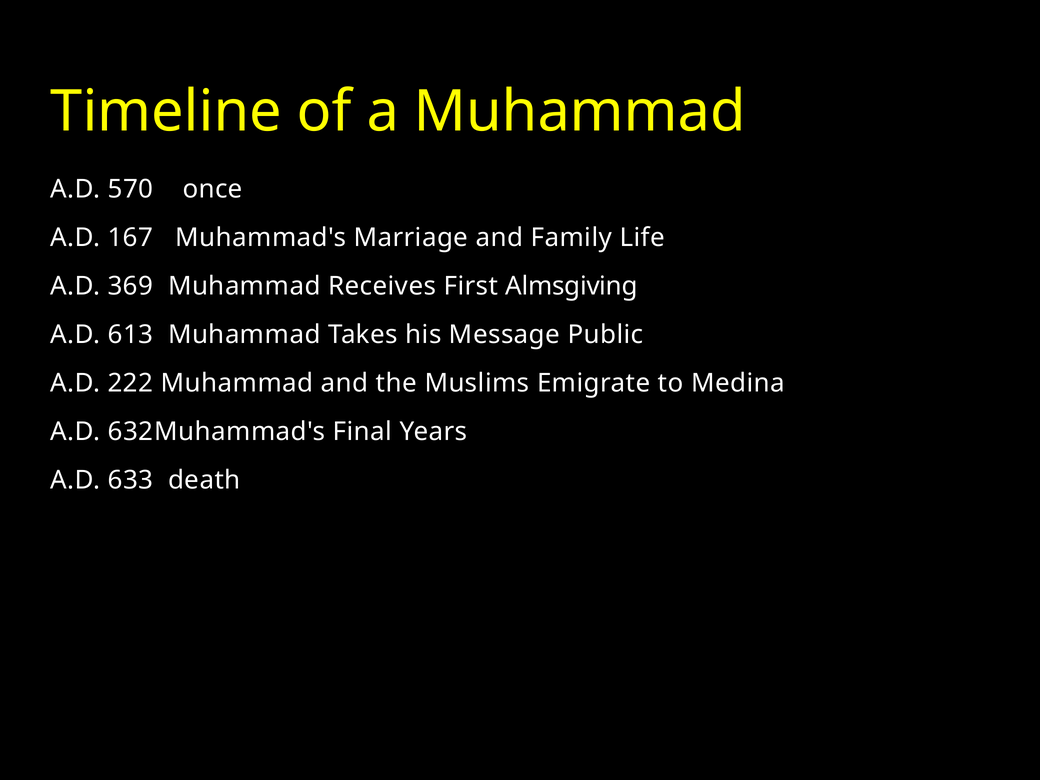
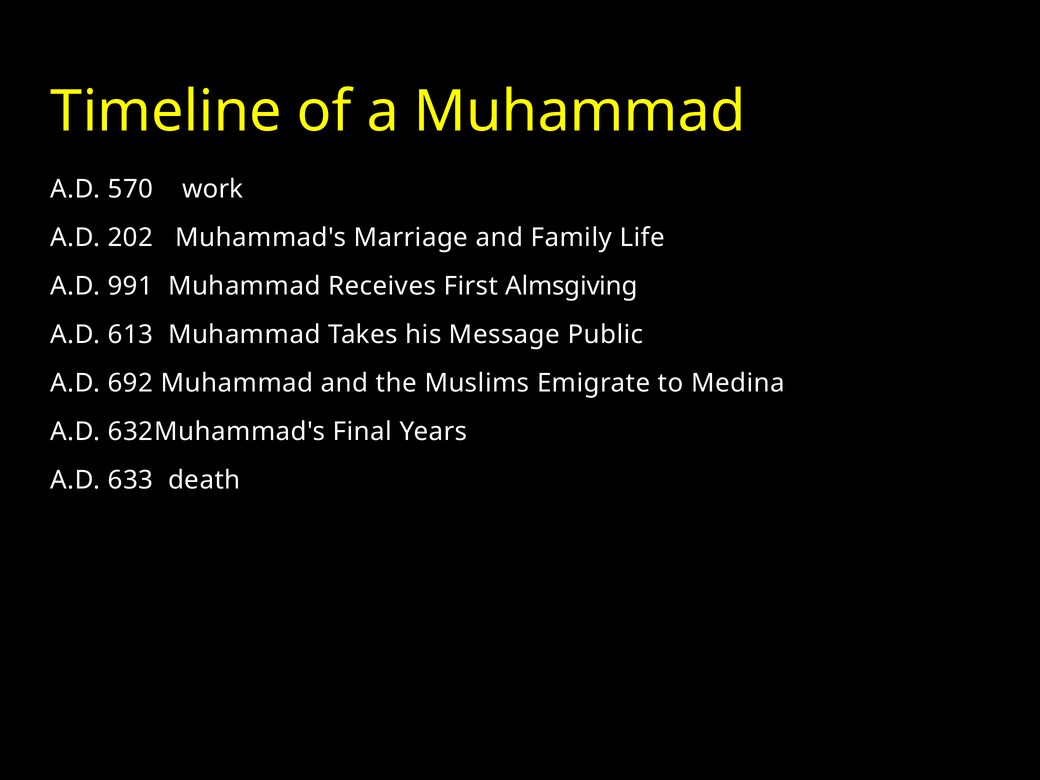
once: once -> work
167: 167 -> 202
369: 369 -> 991
222: 222 -> 692
